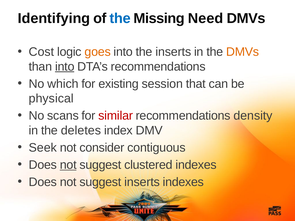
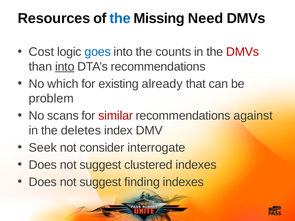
Identifying: Identifying -> Resources
goes colour: orange -> blue
the inserts: inserts -> counts
DMVs at (243, 52) colour: orange -> red
session: session -> already
physical: physical -> problem
density: density -> against
contiguous: contiguous -> interrogate
not at (68, 165) underline: present -> none
suggest inserts: inserts -> finding
